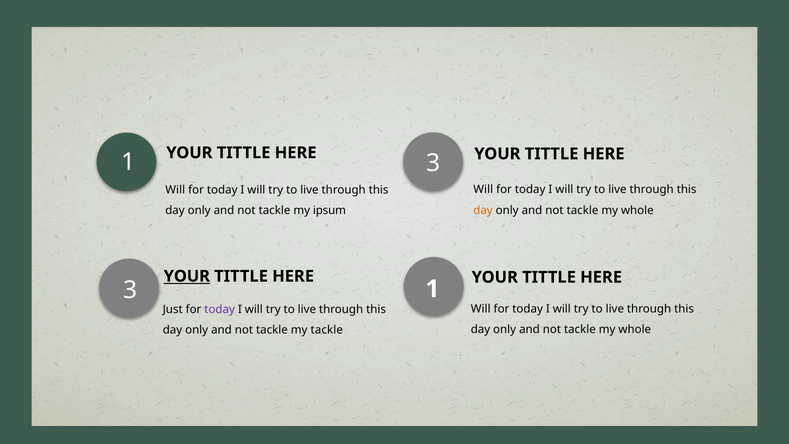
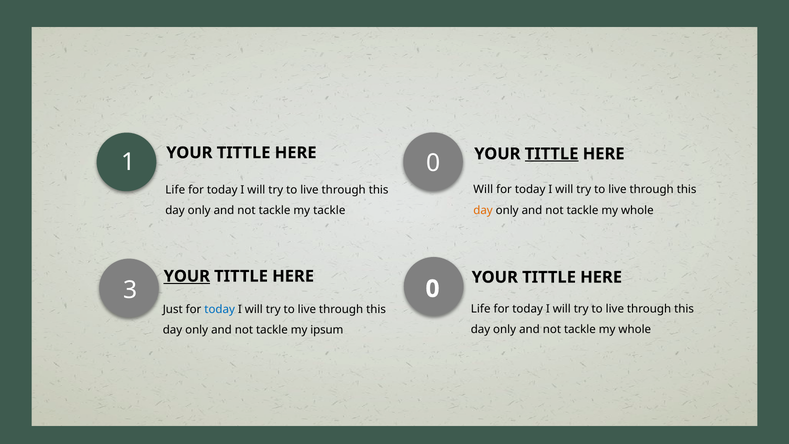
TITTLE at (552, 154) underline: none -> present
1 3: 3 -> 0
Will at (175, 190): Will -> Life
my ipsum: ipsum -> tackle
3 1: 1 -> 0
Will at (481, 309): Will -> Life
today at (220, 309) colour: purple -> blue
my tackle: tackle -> ipsum
